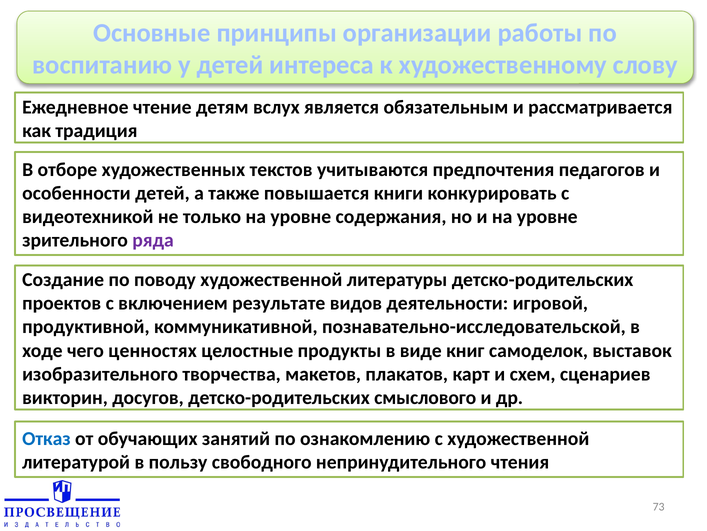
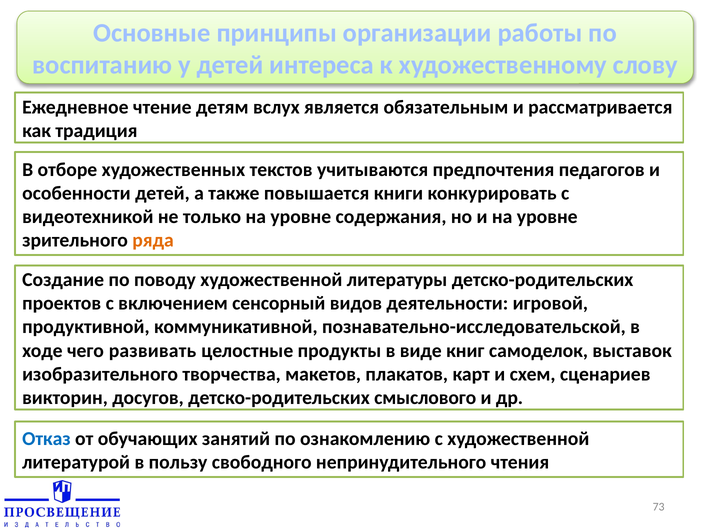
ряда colour: purple -> orange
результате: результате -> сенсорный
ценностях: ценностях -> развивать
